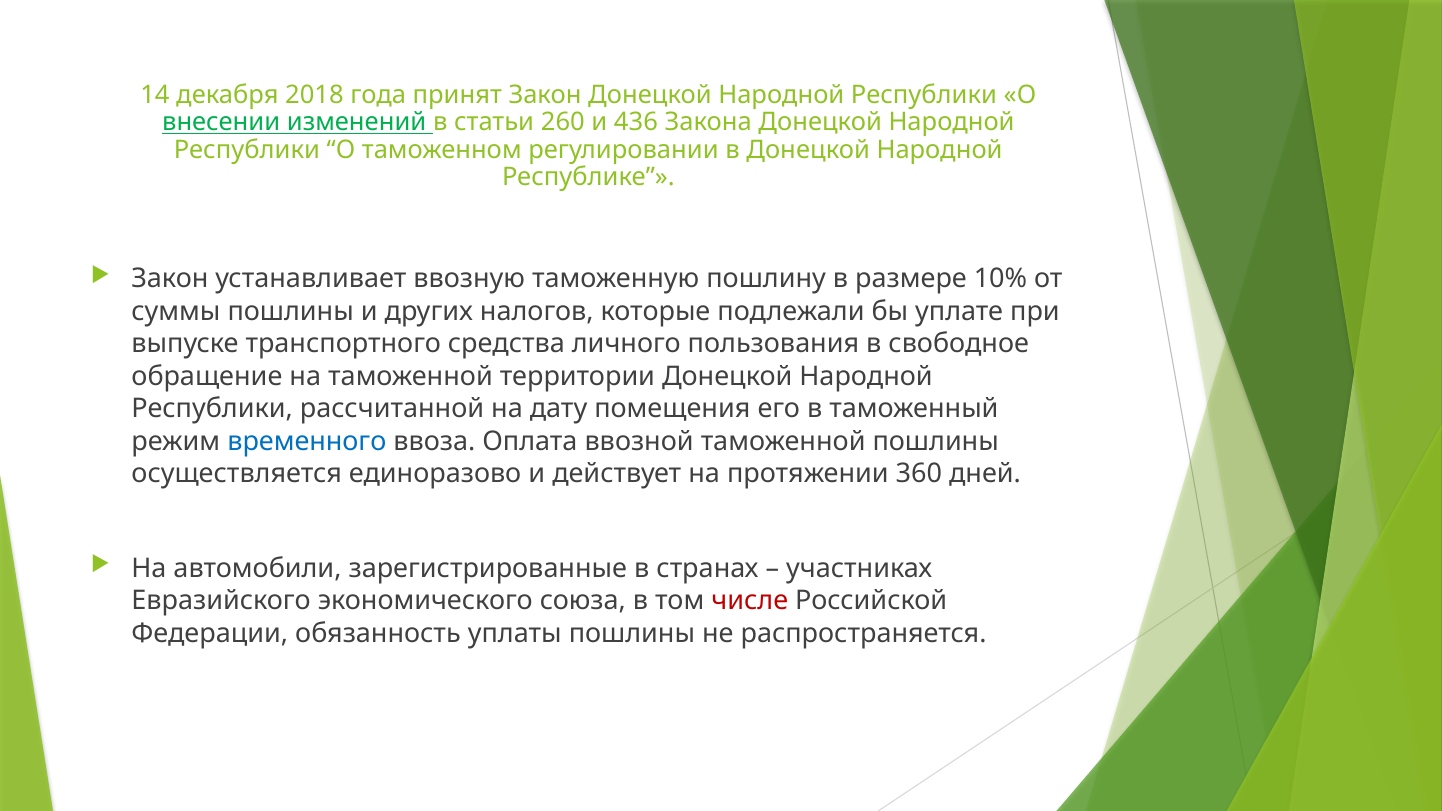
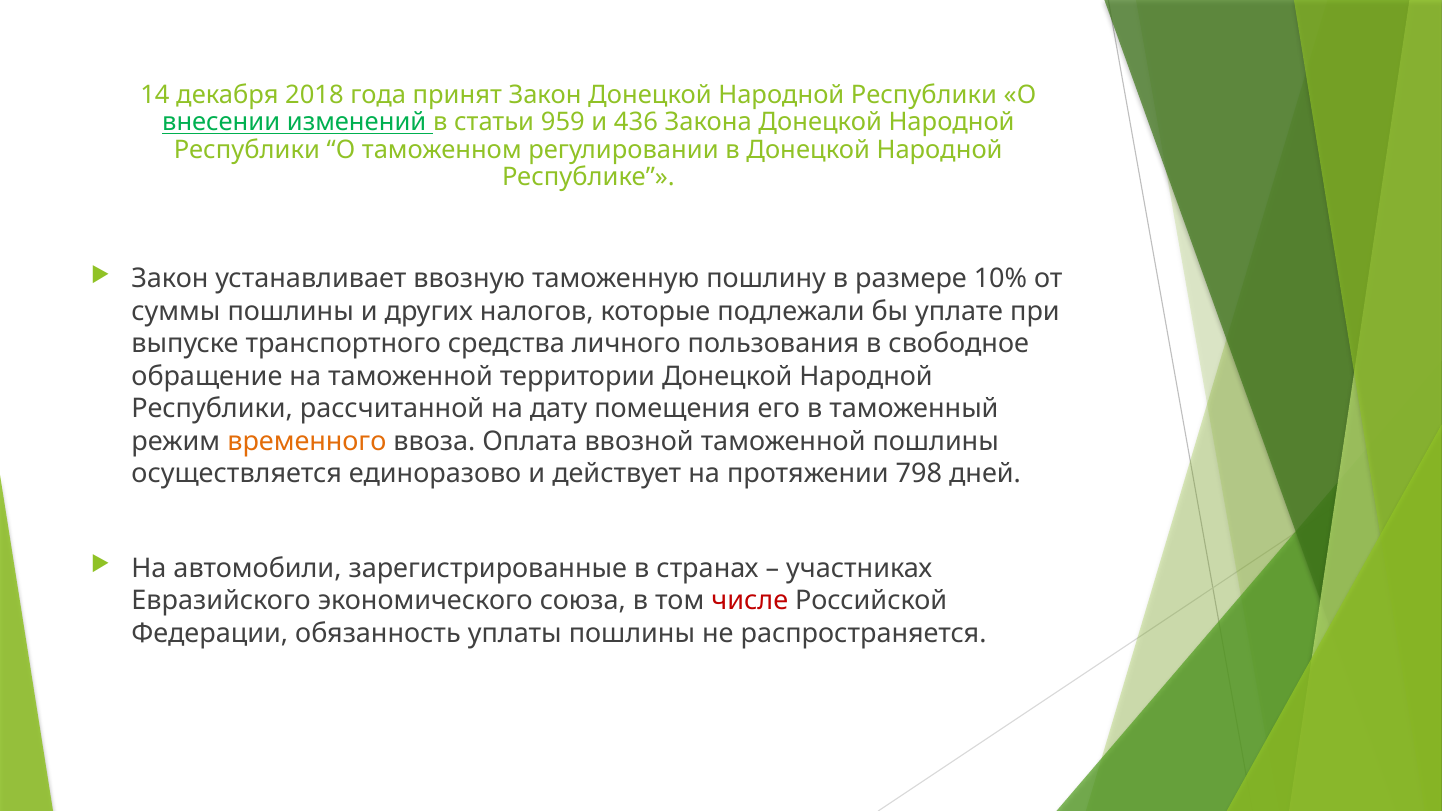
260: 260 -> 959
временного colour: blue -> orange
360: 360 -> 798
